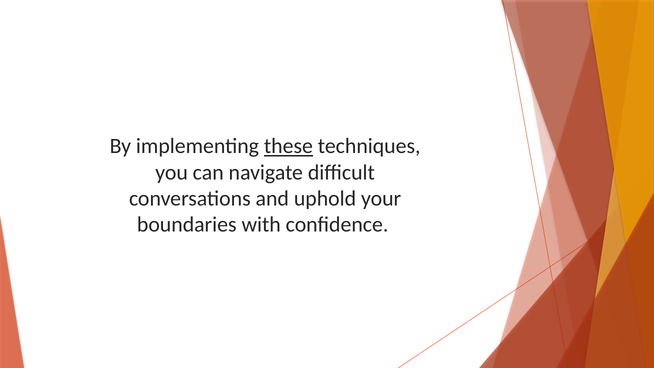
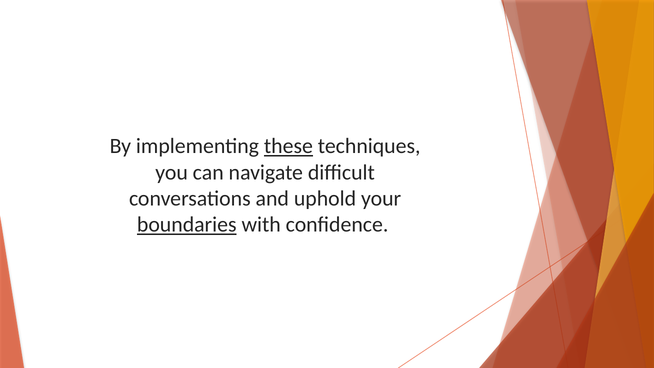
boundaries underline: none -> present
